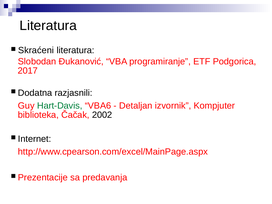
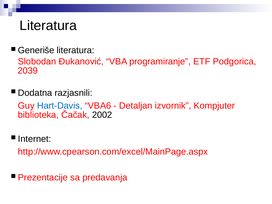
Skraćeni: Skraćeni -> Generiše
2017: 2017 -> 2039
Hart-Davis colour: green -> blue
